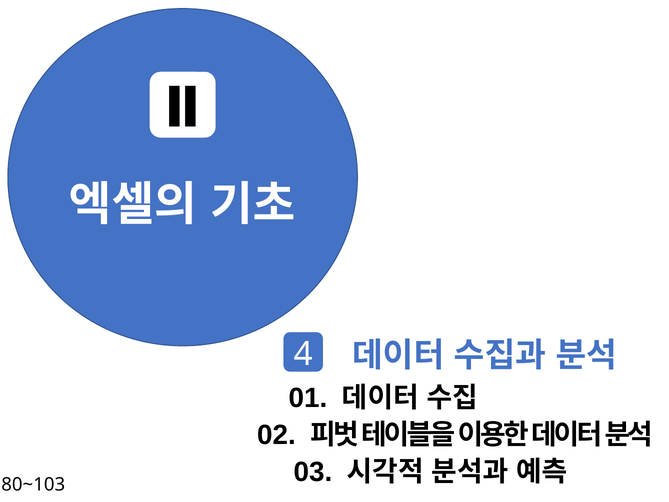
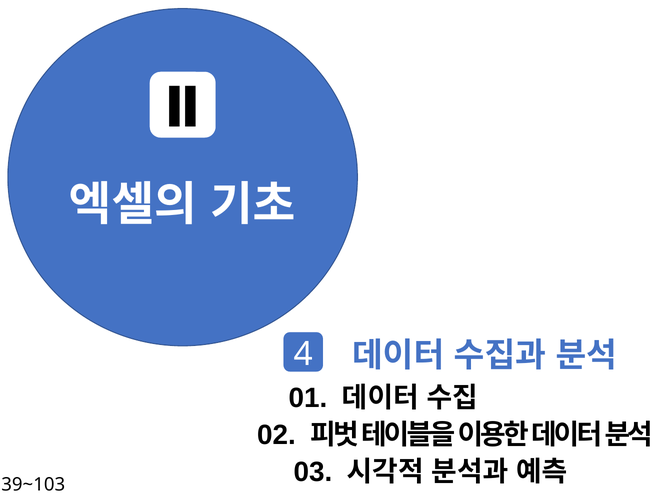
80~103: 80~103 -> 39~103
